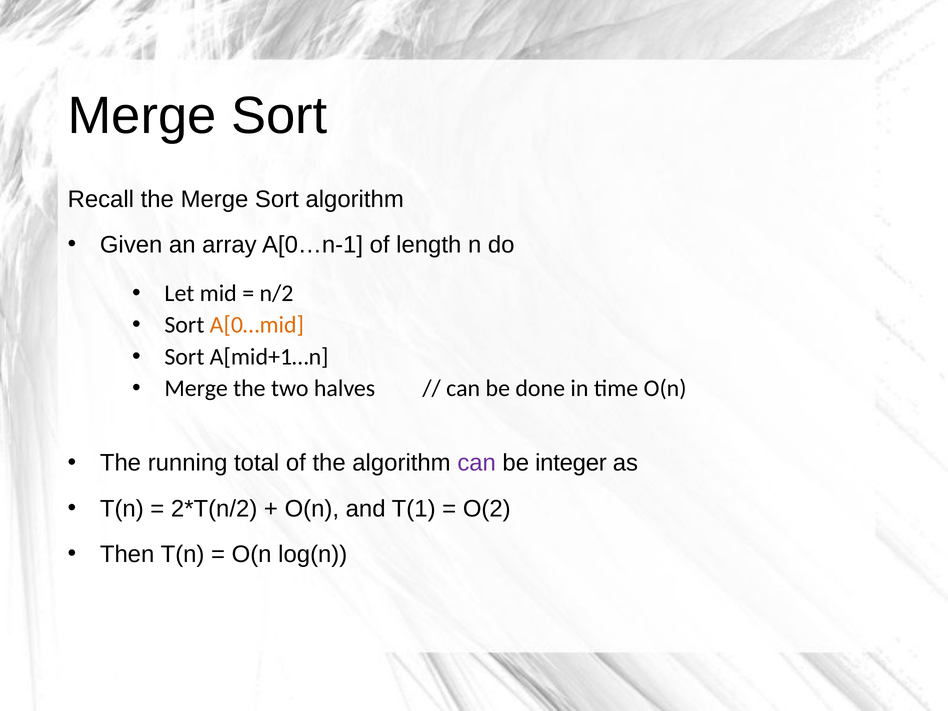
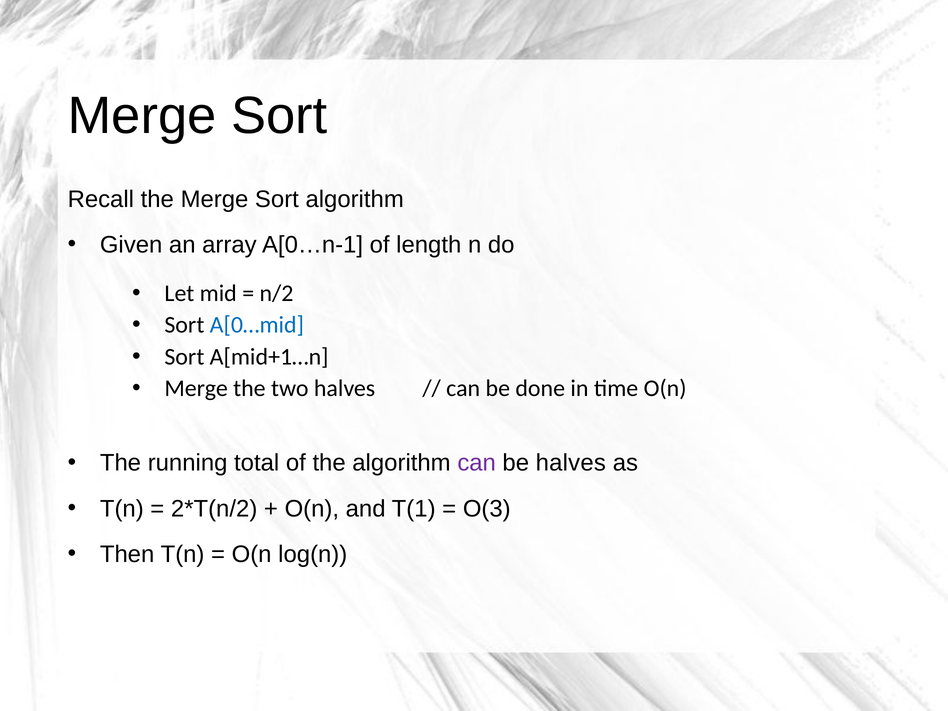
A[0…mid colour: orange -> blue
be integer: integer -> halves
O(2: O(2 -> O(3
